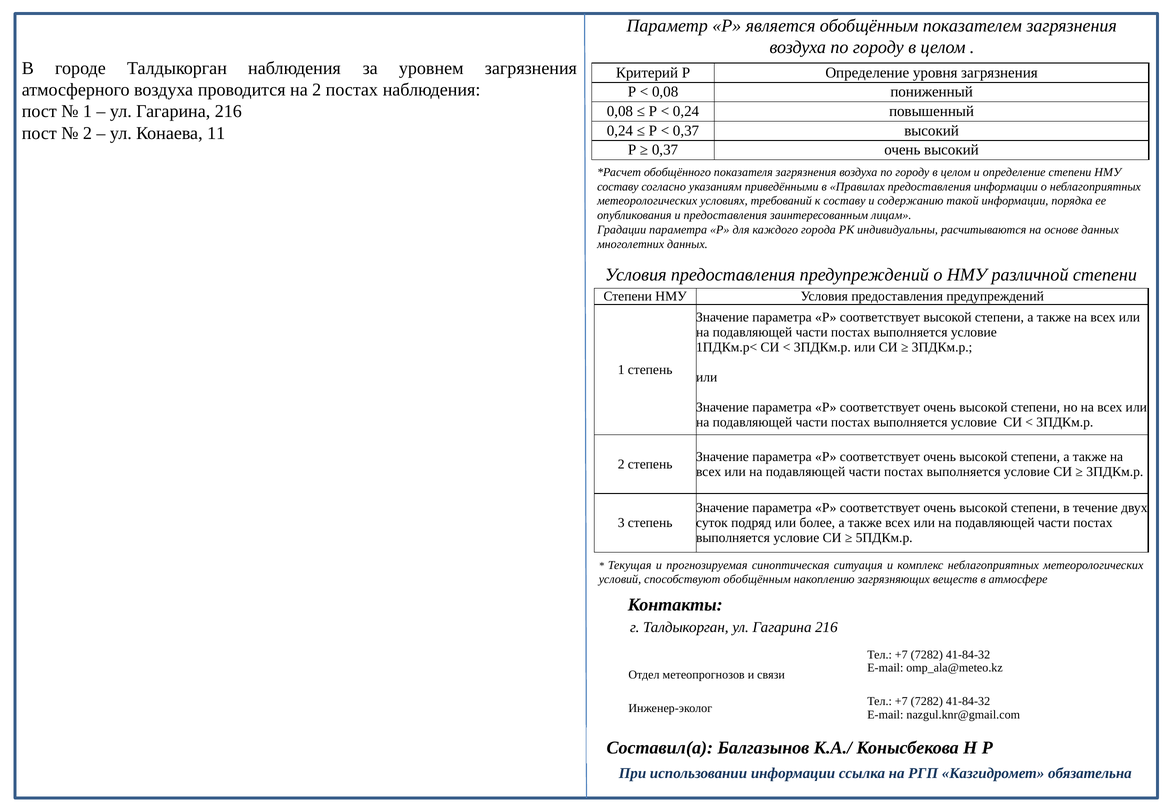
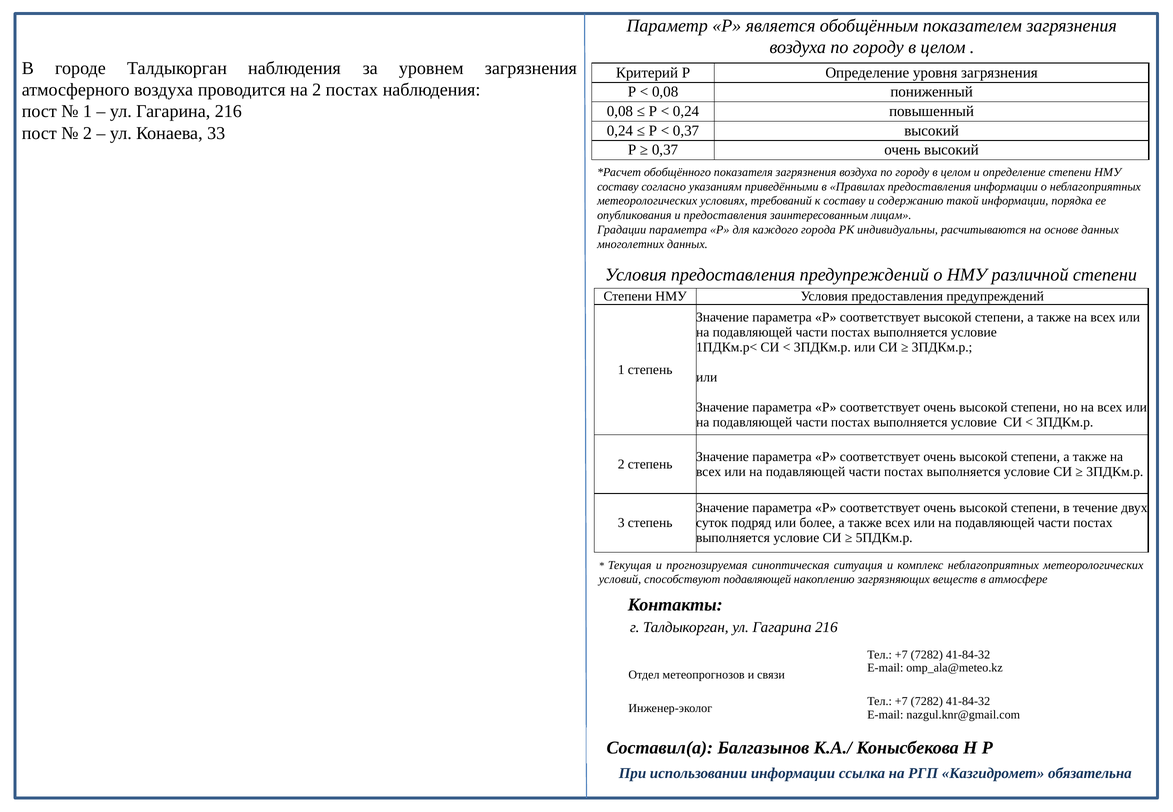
11: 11 -> 33
способствуют обобщённым: обобщённым -> подавляющей
